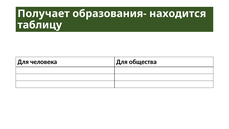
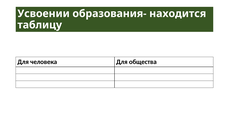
Получает: Получает -> Усвоении
